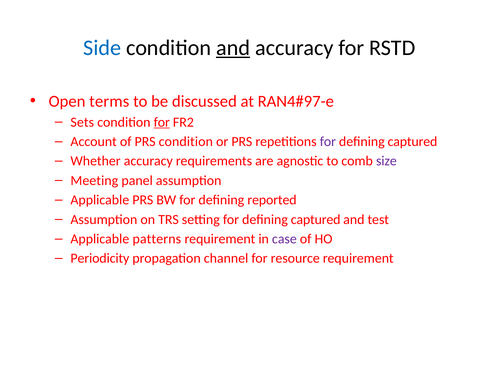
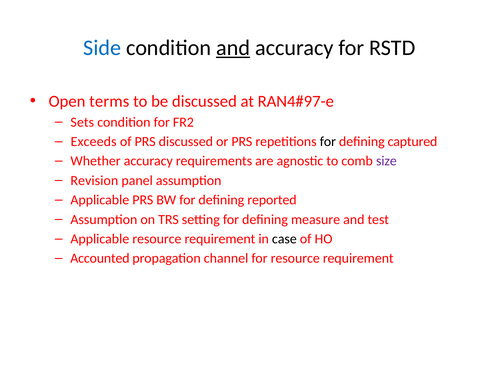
for at (162, 122) underline: present -> none
Account: Account -> Exceeds
PRS condition: condition -> discussed
for at (328, 141) colour: purple -> black
Meeting: Meeting -> Revision
setting for defining captured: captured -> measure
Applicable patterns: patterns -> resource
case colour: purple -> black
Periodicity: Periodicity -> Accounted
